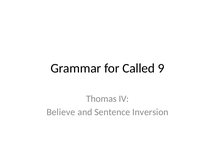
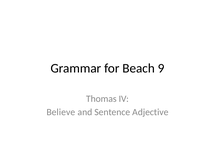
Called: Called -> Beach
Inversion: Inversion -> Adjective
